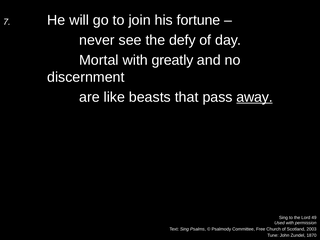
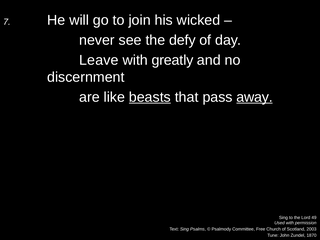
fortune: fortune -> wicked
Mortal: Mortal -> Leave
beasts underline: none -> present
